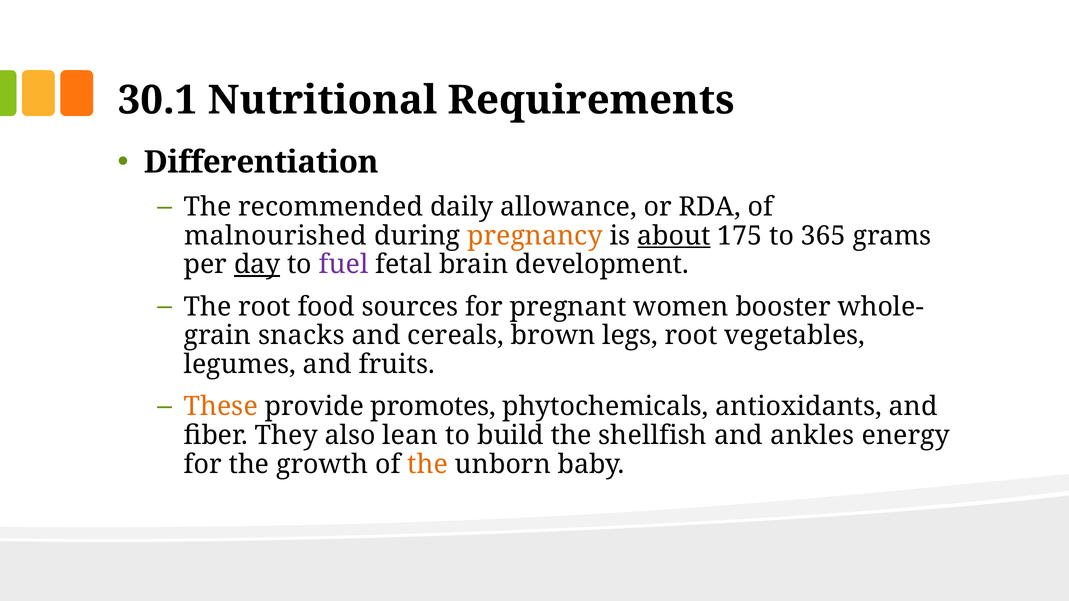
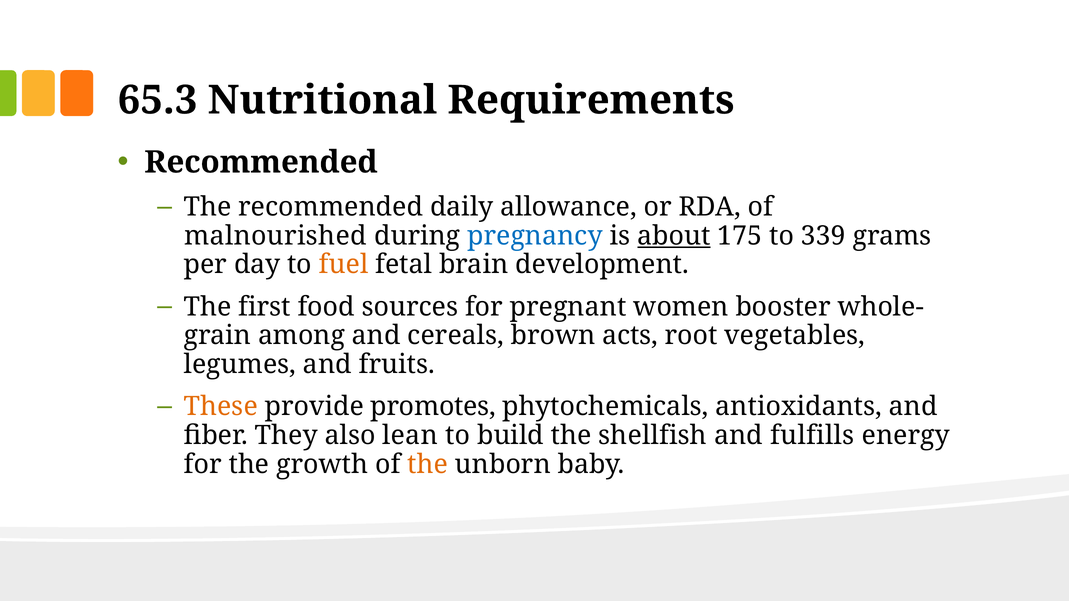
30.1: 30.1 -> 65.3
Differentiation at (261, 162): Differentiation -> Recommended
pregnancy colour: orange -> blue
365: 365 -> 339
day underline: present -> none
fuel colour: purple -> orange
The root: root -> first
snacks: snacks -> among
legs: legs -> acts
ankles: ankles -> fulfills
